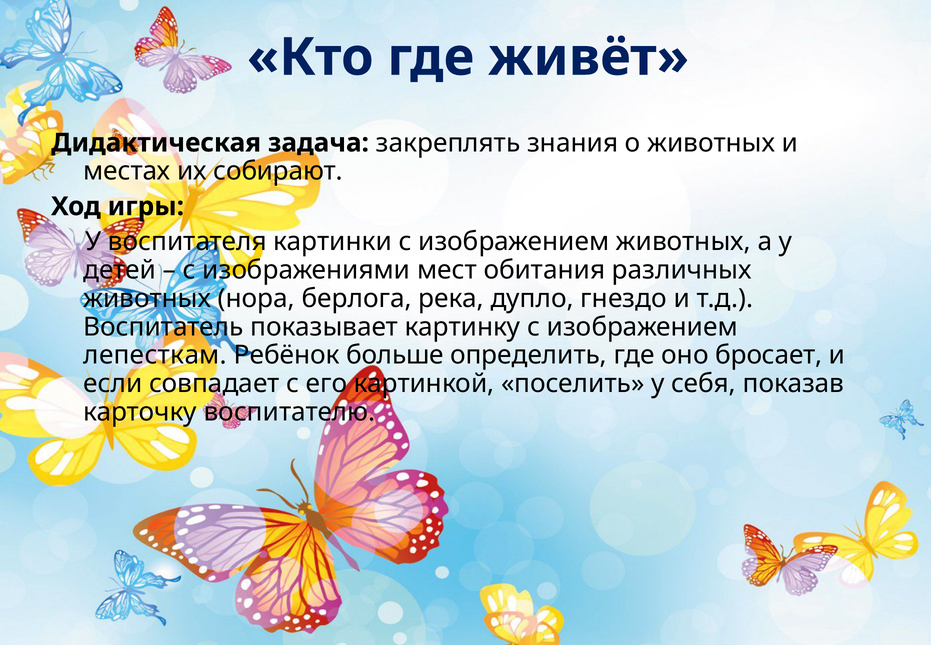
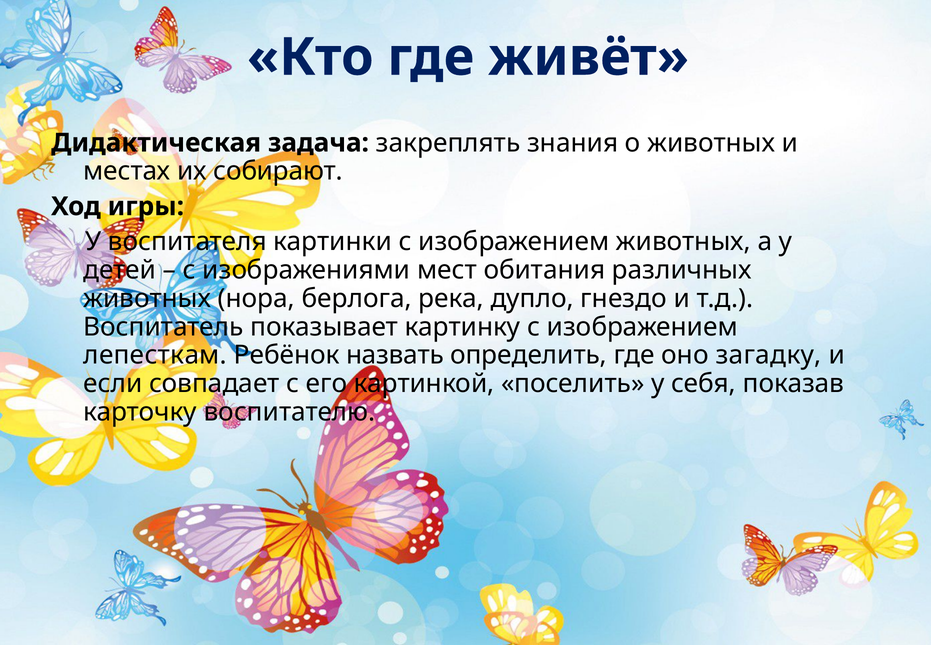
больше: больше -> назвать
бросает: бросает -> загадку
